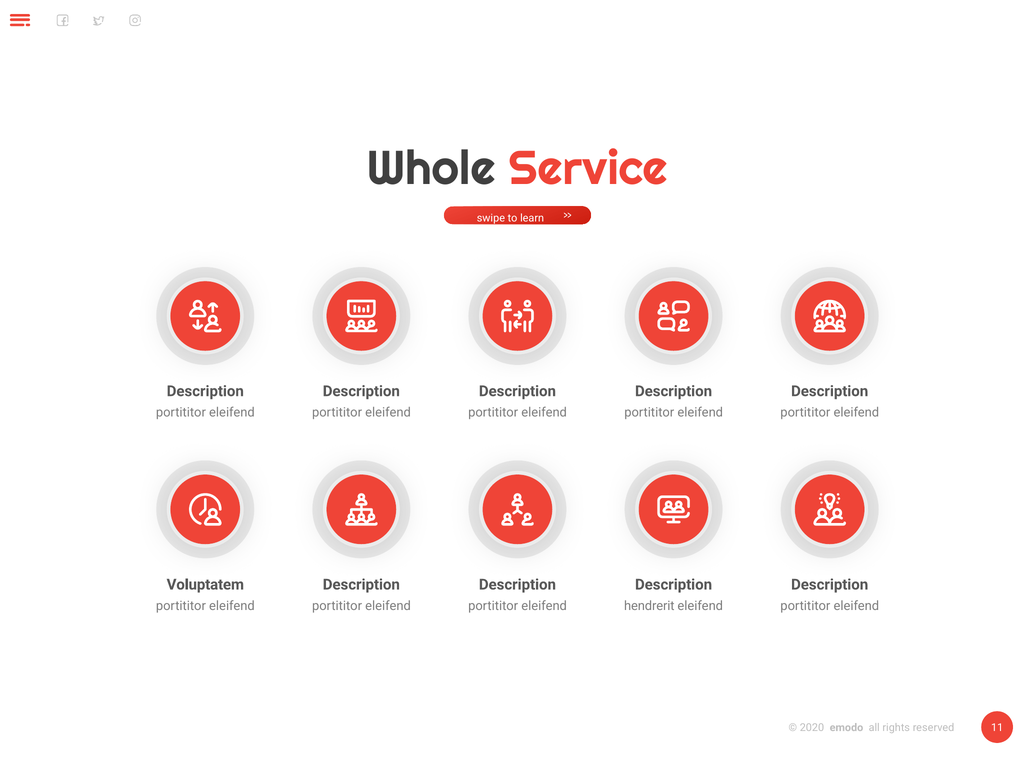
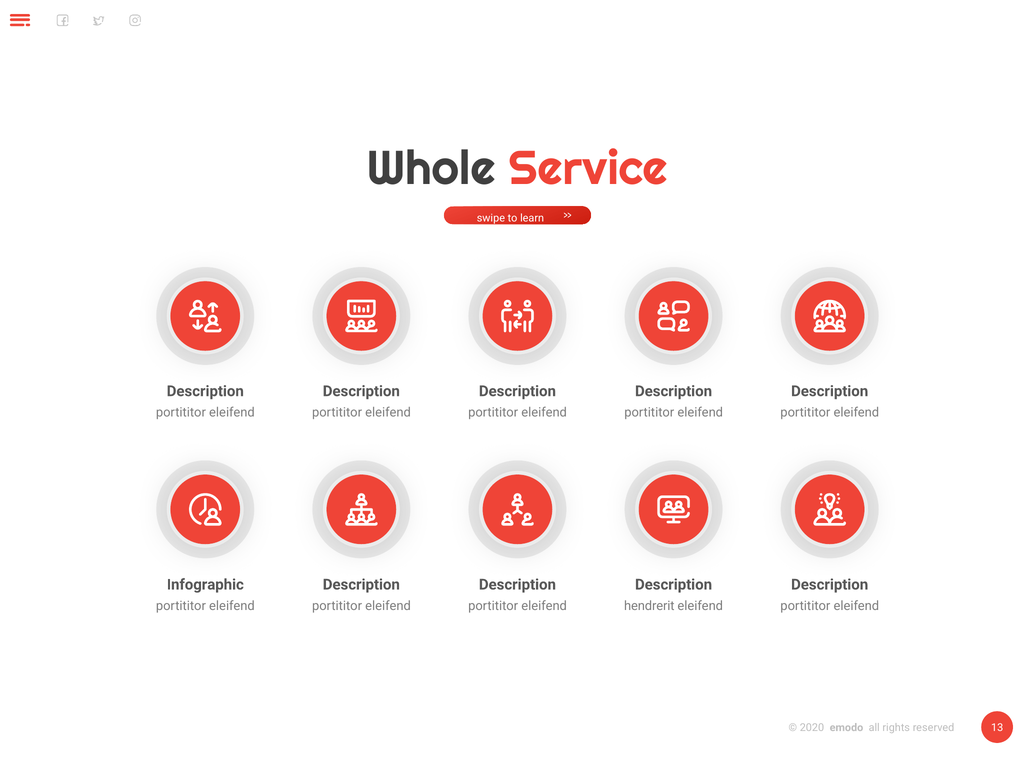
Voluptatem: Voluptatem -> Infographic
11: 11 -> 13
